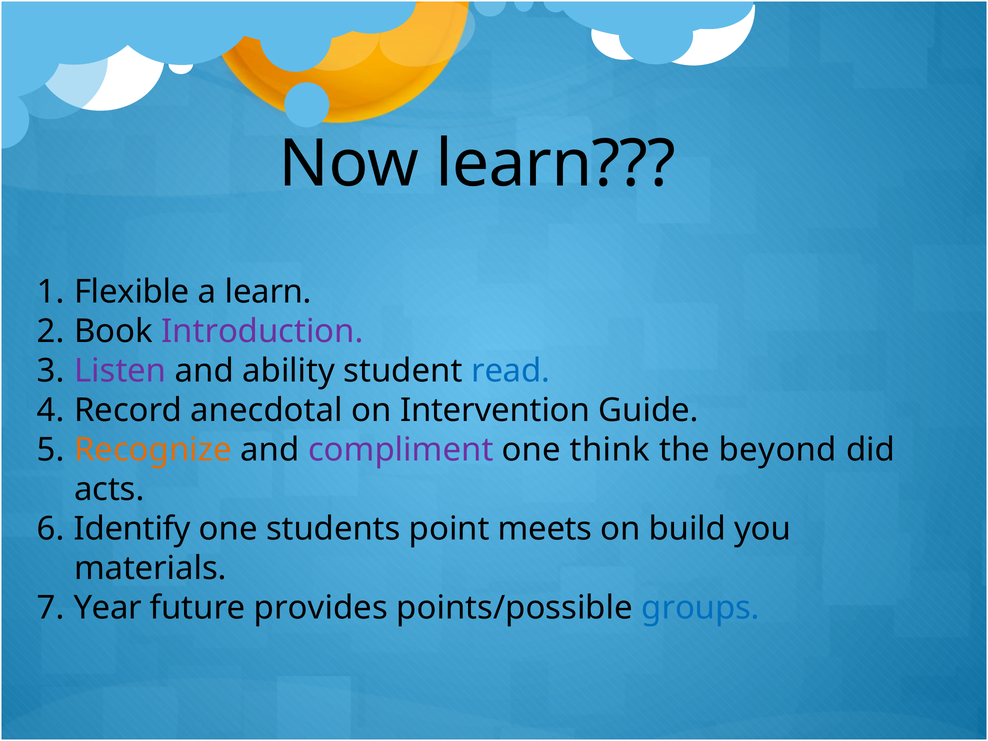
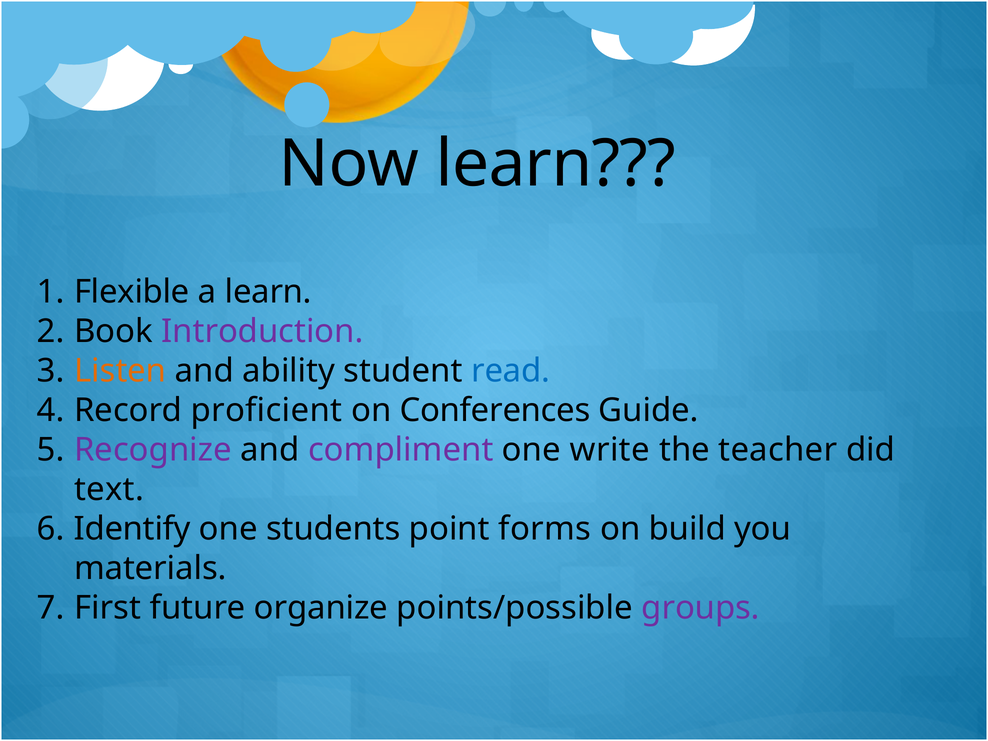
Listen colour: purple -> orange
anecdotal: anecdotal -> proficient
Intervention: Intervention -> Conferences
Recognize colour: orange -> purple
think: think -> write
beyond: beyond -> teacher
acts: acts -> text
meets: meets -> forms
Year: Year -> First
provides: provides -> organize
groups colour: blue -> purple
